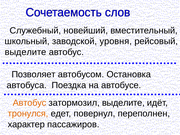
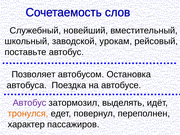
уровня: уровня -> урокам
выделите at (25, 52): выделите -> поставьте
Автобус at (30, 103) colour: orange -> purple
затормозил выделите: выделите -> выделять
